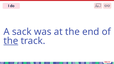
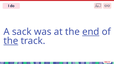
end underline: none -> present
